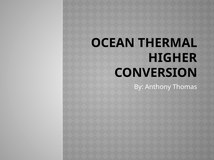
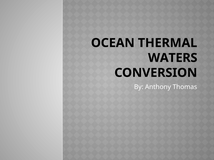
HIGHER: HIGHER -> WATERS
